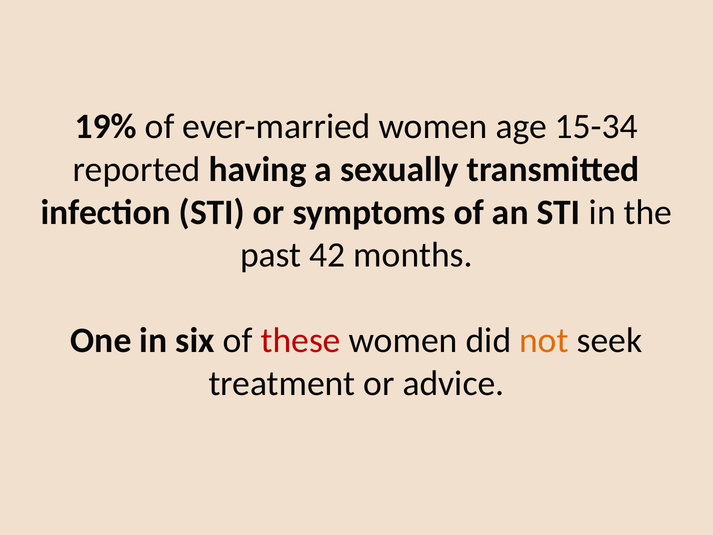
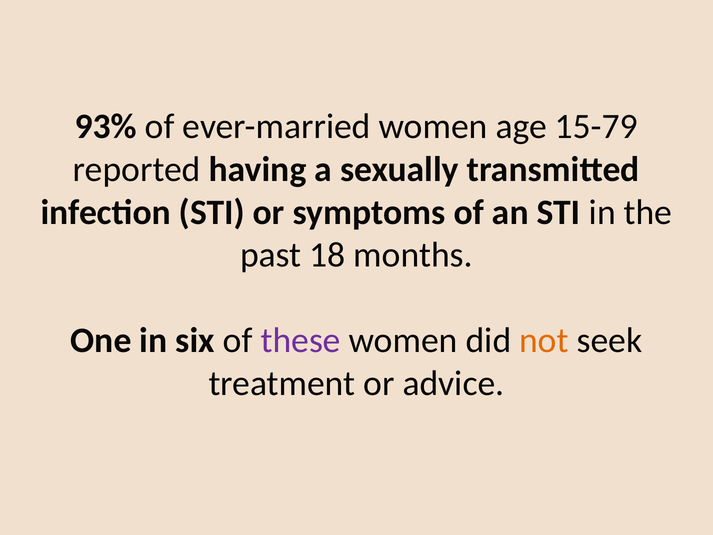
19%: 19% -> 93%
15-34: 15-34 -> 15-79
42: 42 -> 18
these colour: red -> purple
